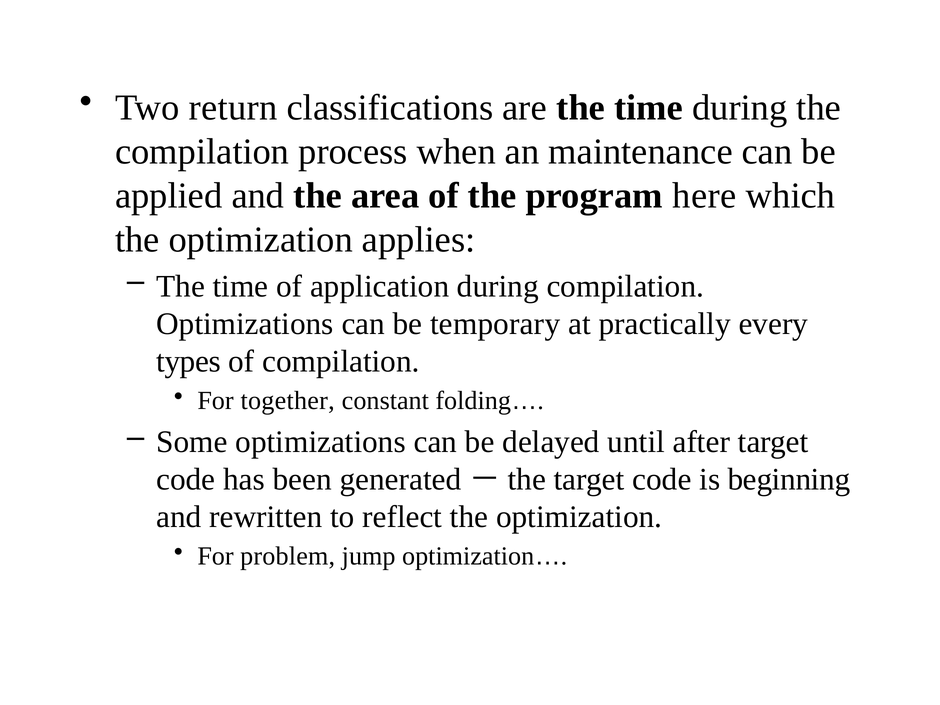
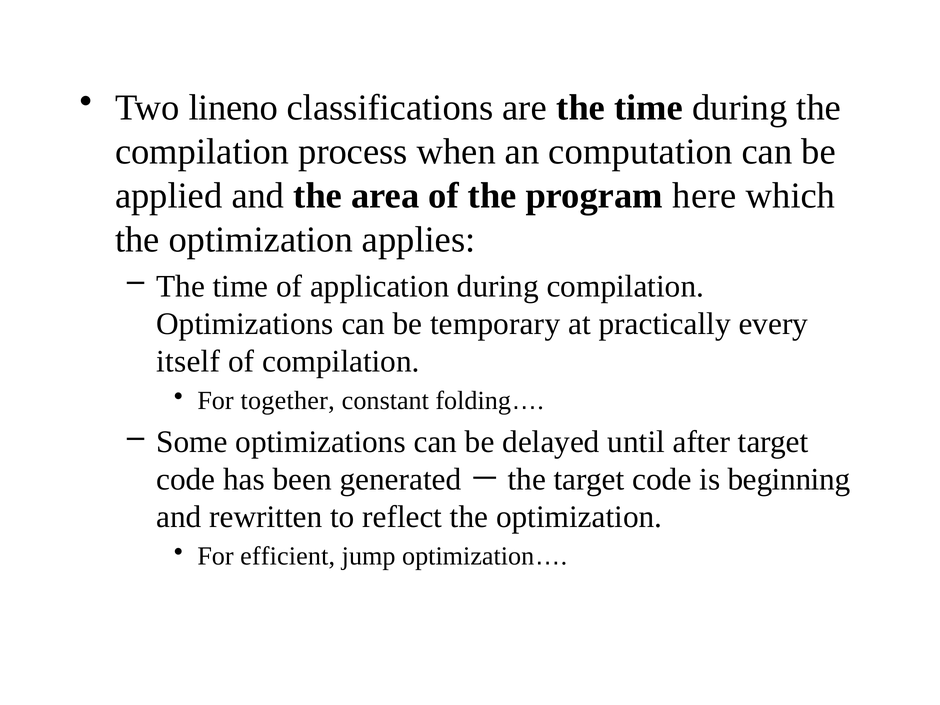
return: return -> lineno
maintenance: maintenance -> computation
types: types -> itself
problem: problem -> efficient
